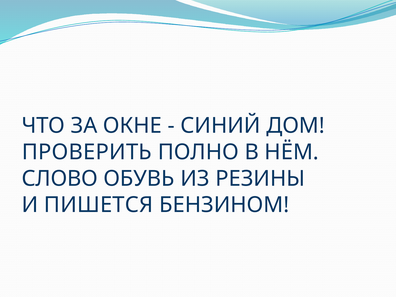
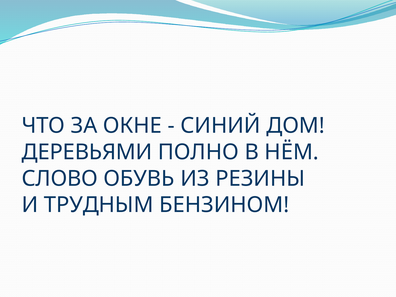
ПРОВЕРИТЬ: ПРОВЕРИТЬ -> ДЕРЕВЬЯМИ
ПИШЕТСЯ: ПИШЕТСЯ -> ТРУДНЫМ
